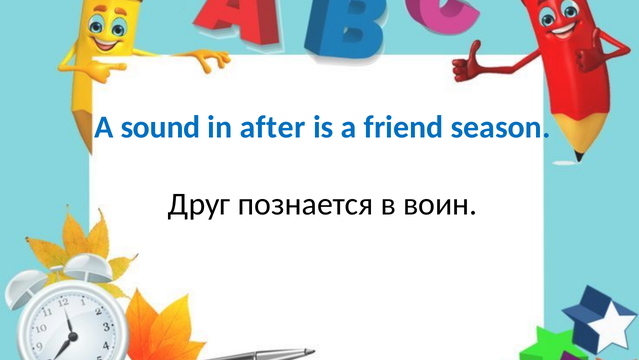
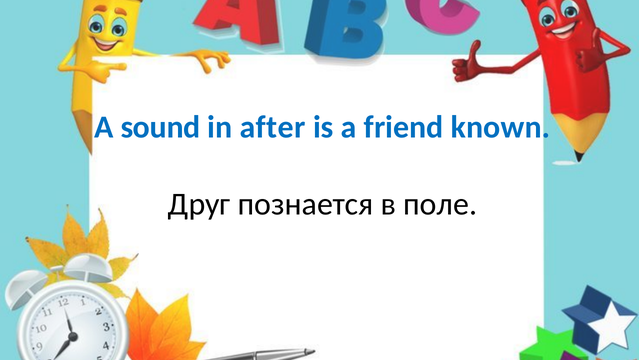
season: season -> known
воин: воин -> поле
